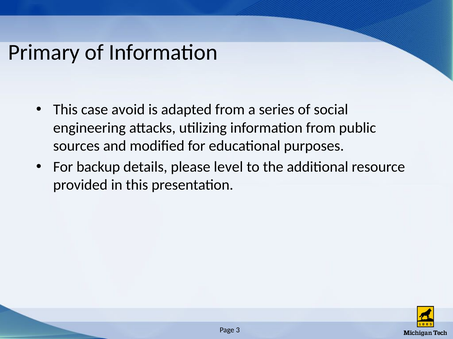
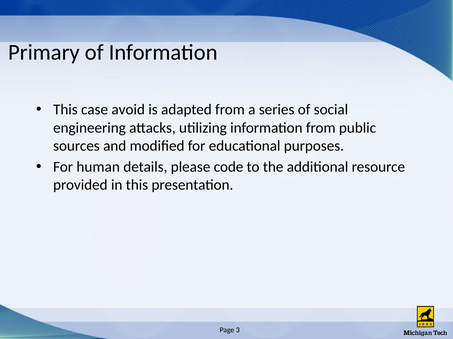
backup: backup -> human
level: level -> code
